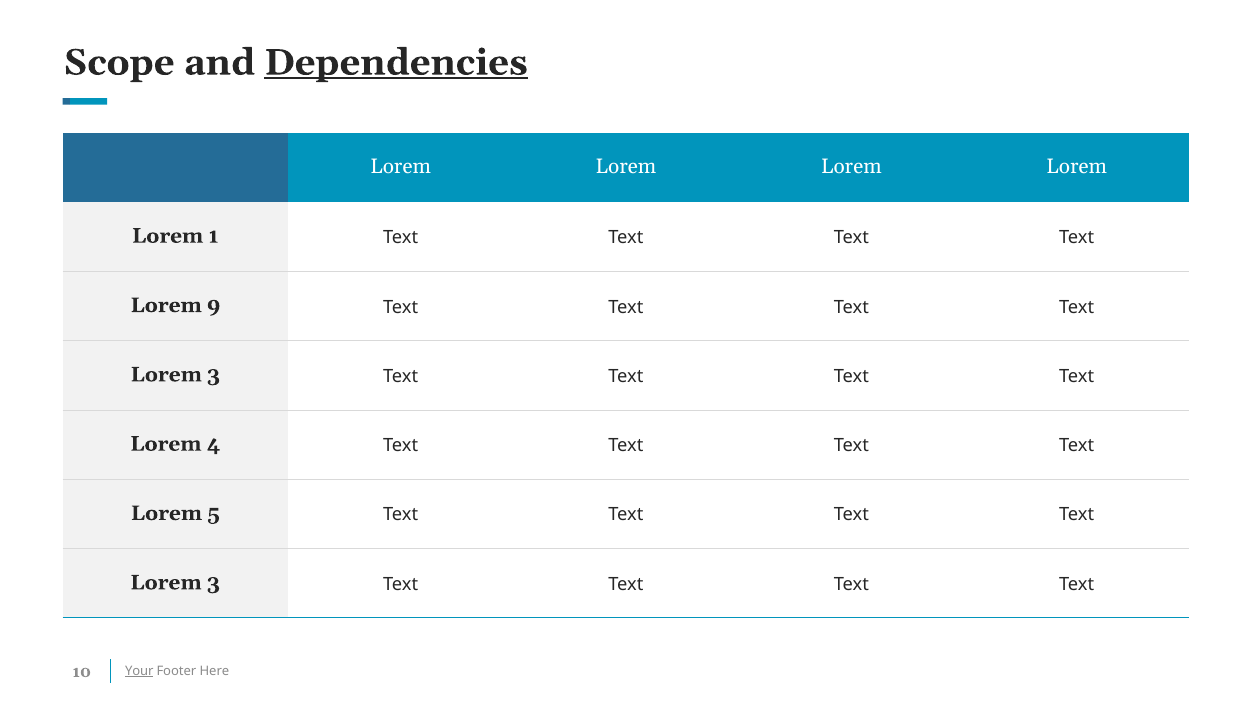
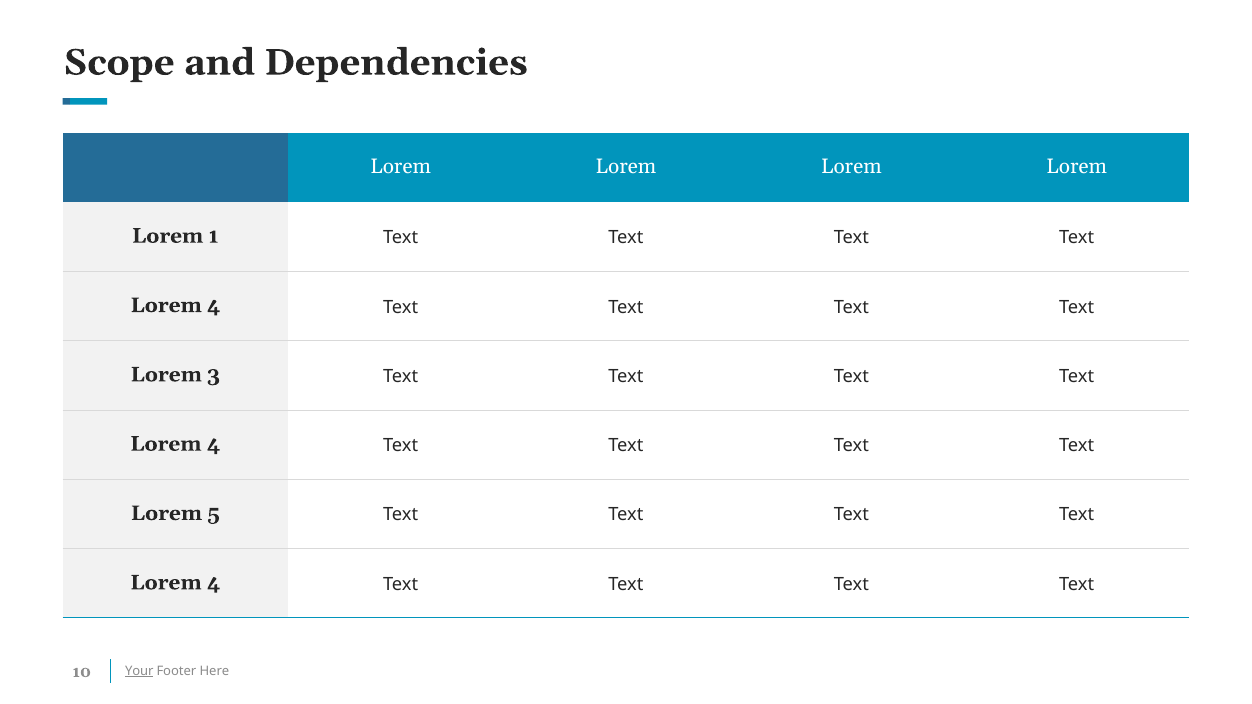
Dependencies underline: present -> none
9 at (214, 305): 9 -> 4
3 at (213, 583): 3 -> 4
